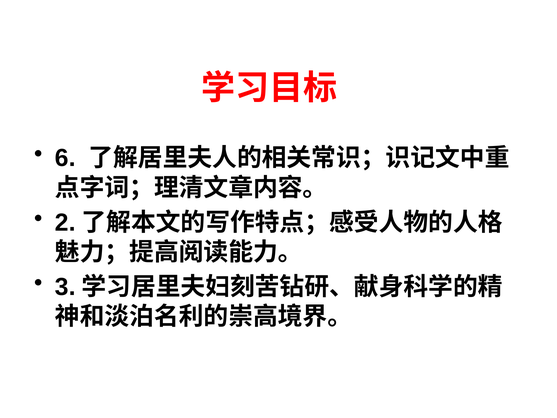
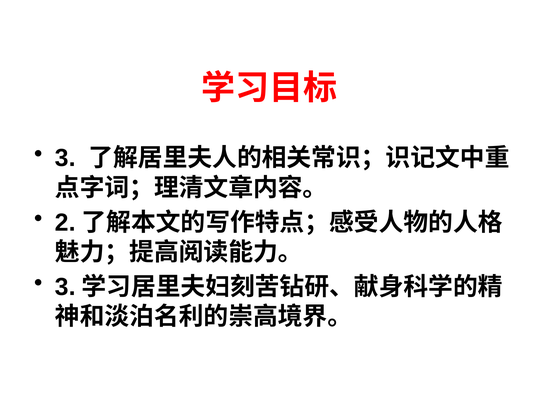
6 at (65, 158): 6 -> 3
